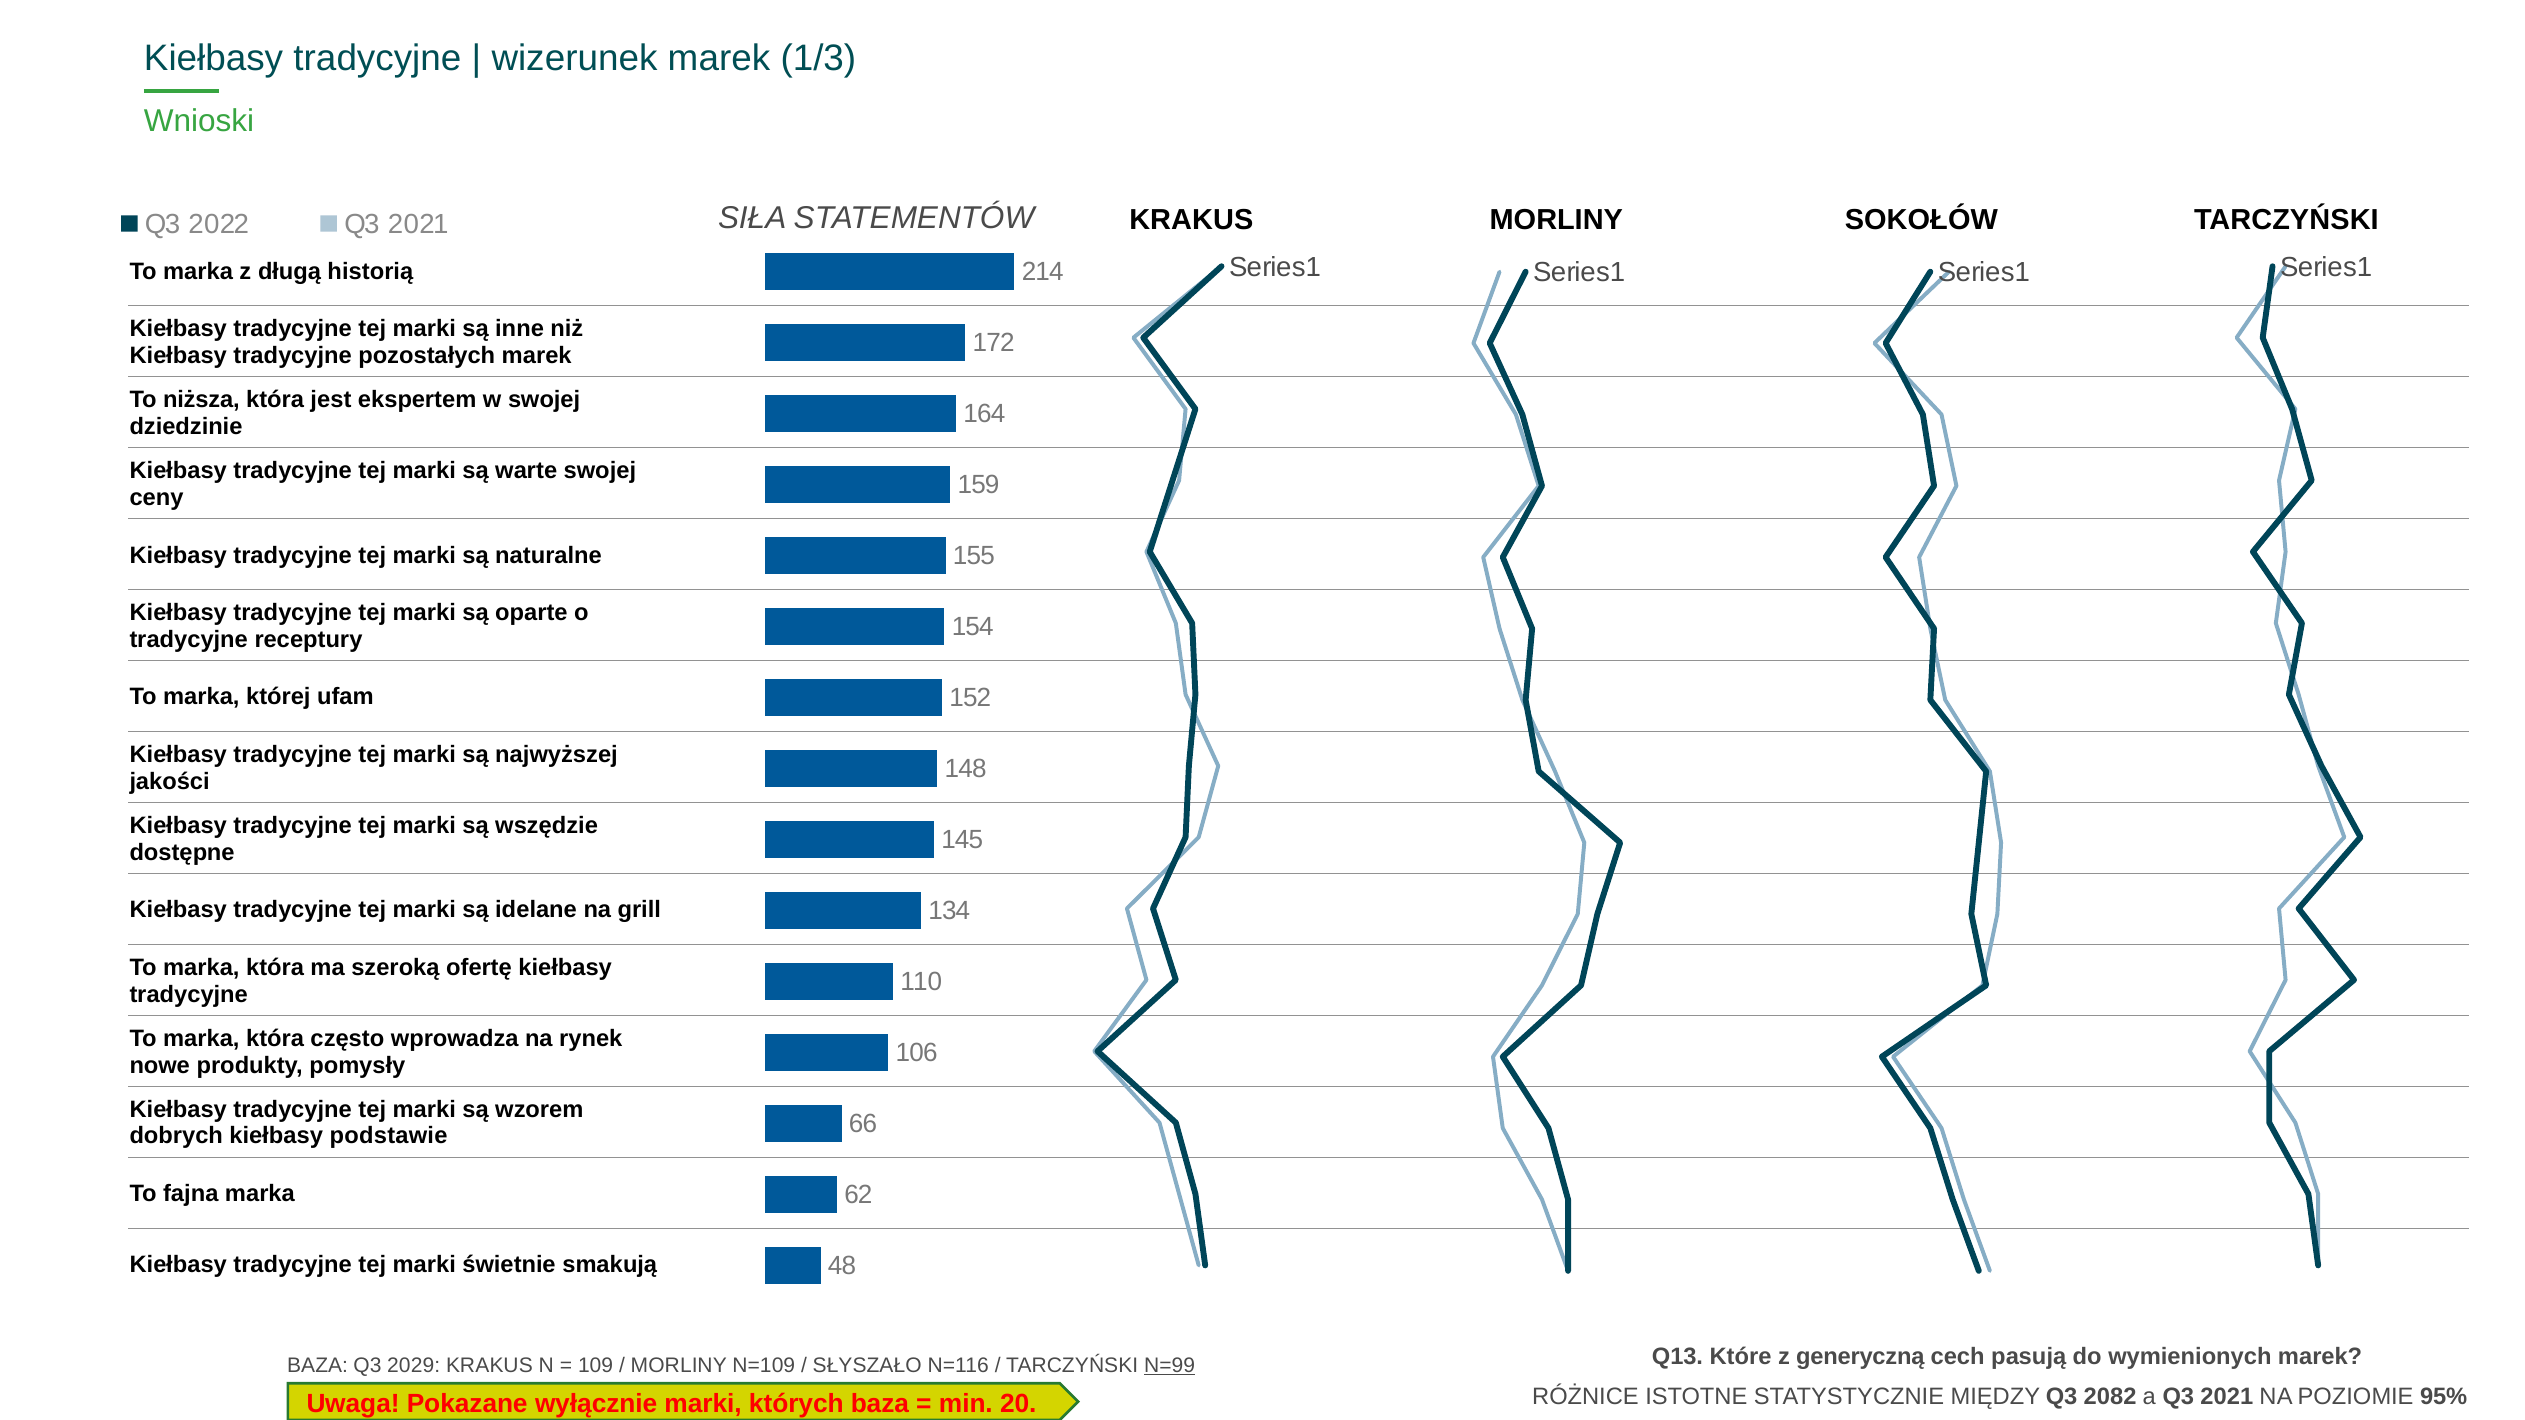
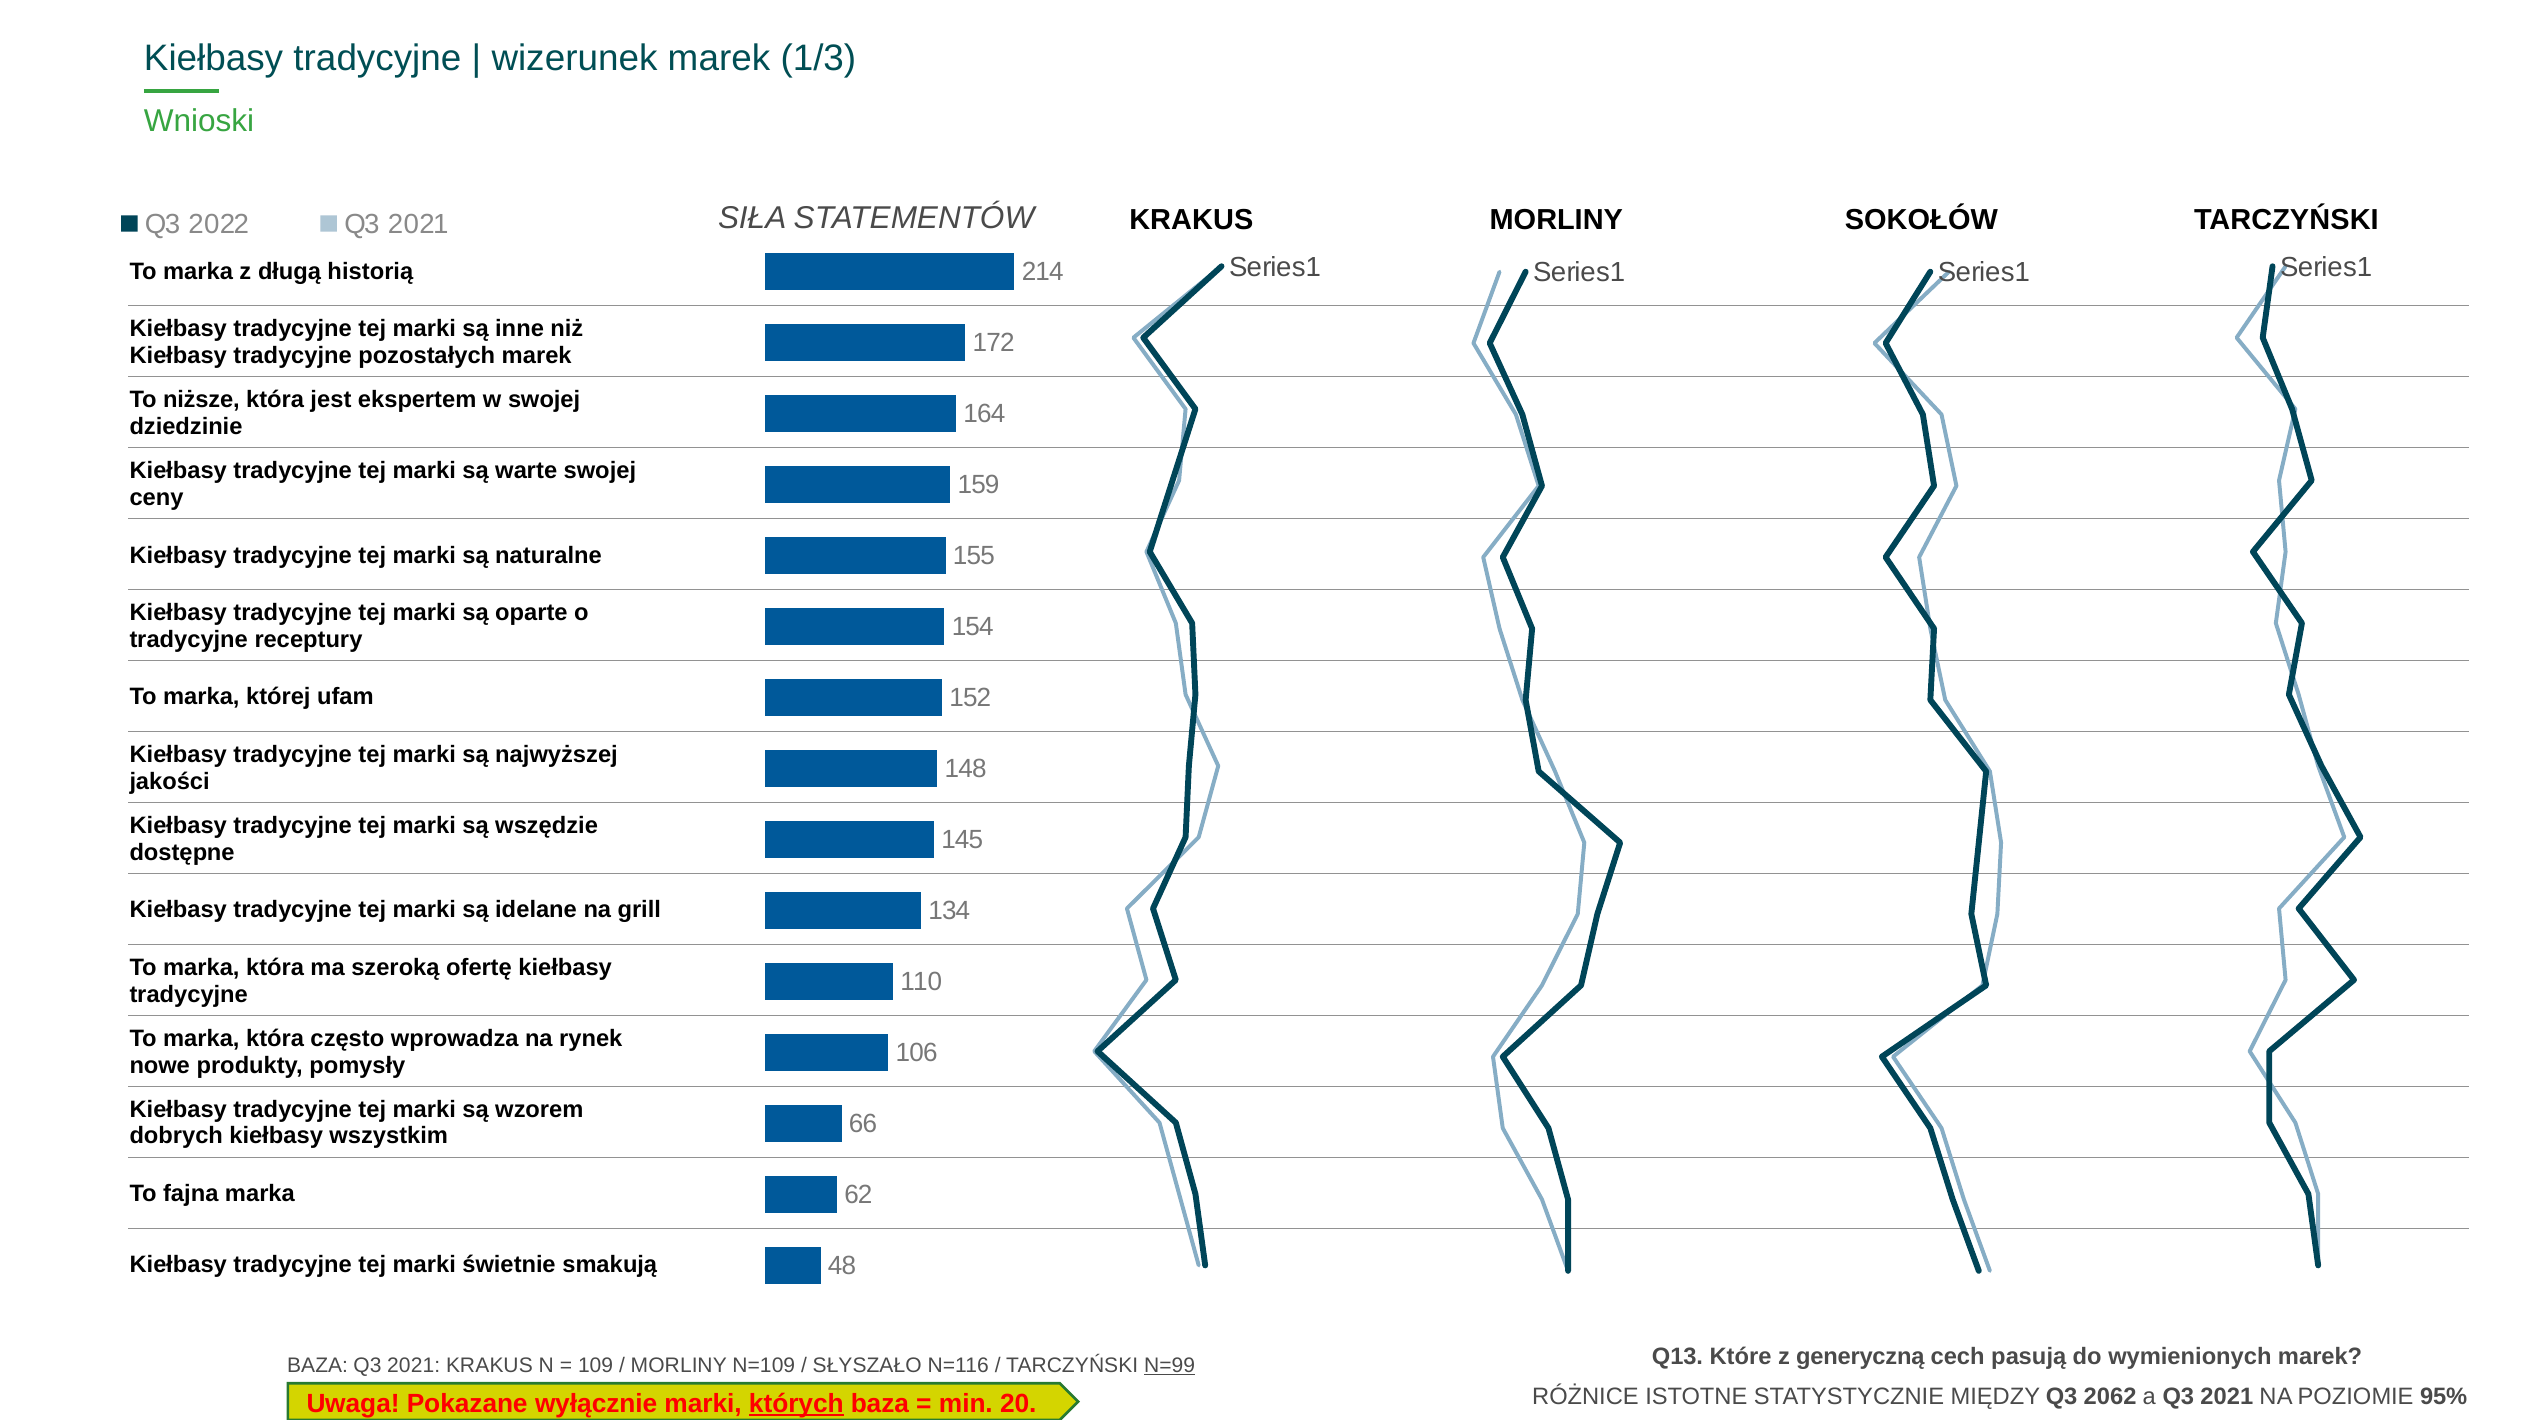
niższa: niższa -> niższe
podstawie: podstawie -> wszystkim
BAZA Q3 2029: 2029 -> 2021
2082: 2082 -> 2062
których underline: none -> present
